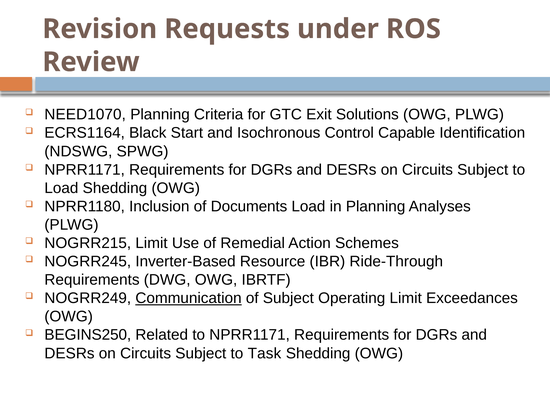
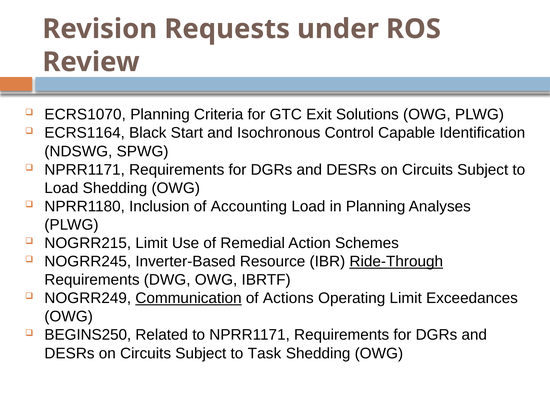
NEED1070: NEED1070 -> ECRS1070
Documents: Documents -> Accounting
Ride-Through underline: none -> present
of Subject: Subject -> Actions
